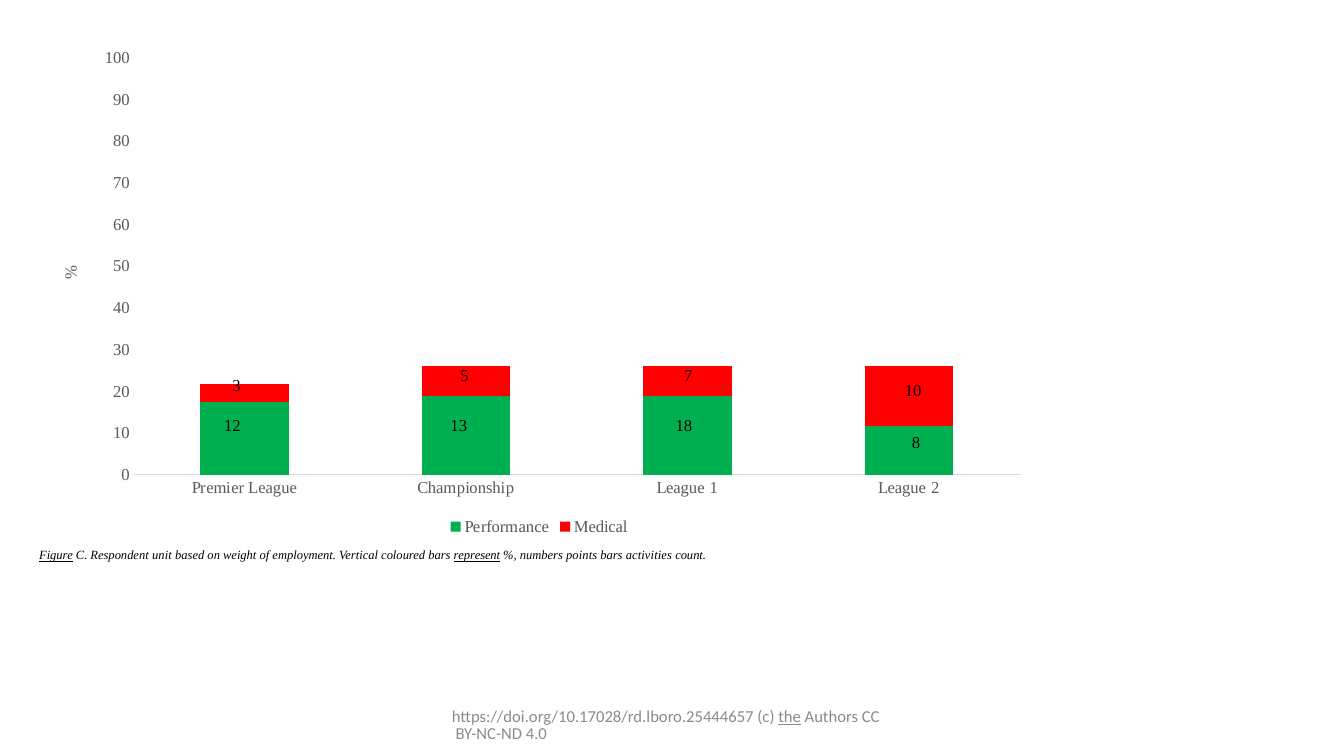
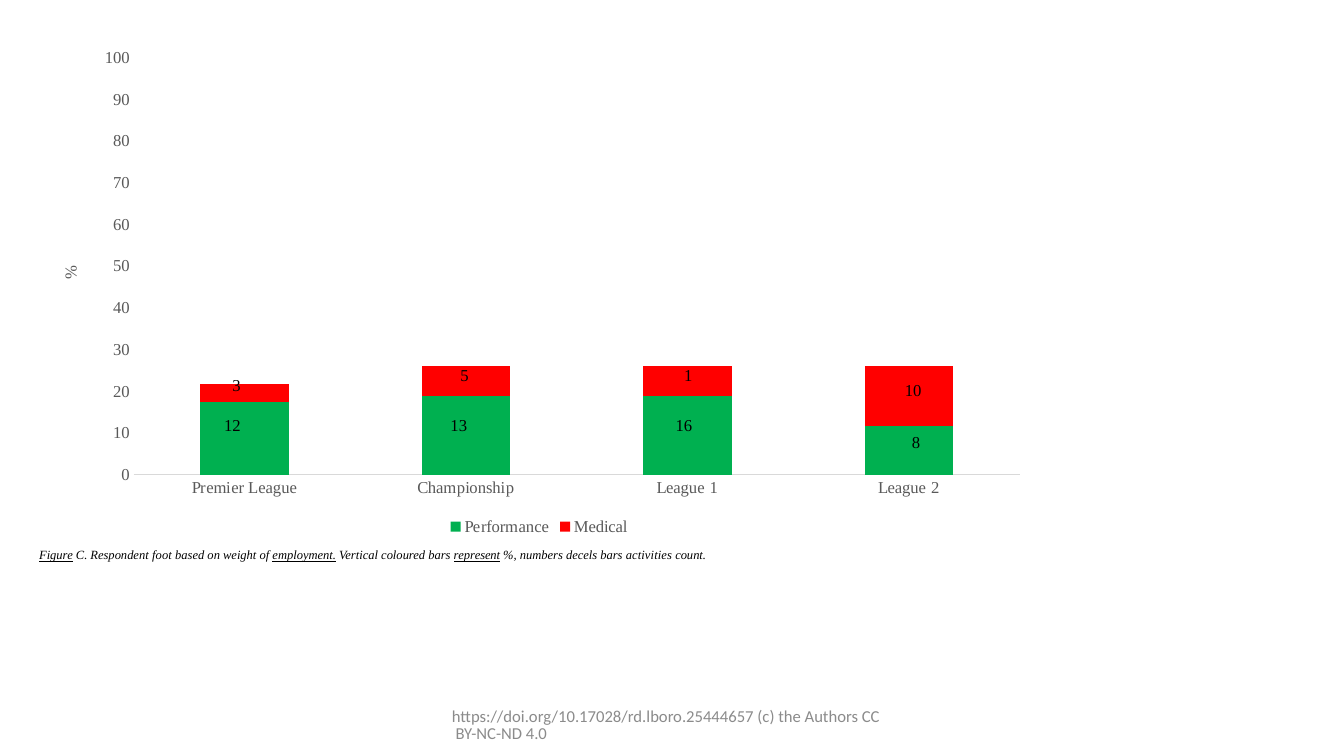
5 7: 7 -> 1
18: 18 -> 16
unit: unit -> foot
employment underline: none -> present
points: points -> decels
the underline: present -> none
